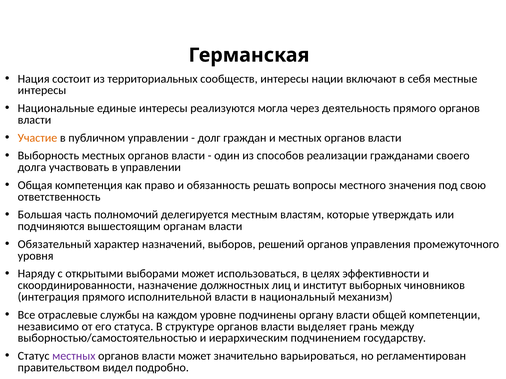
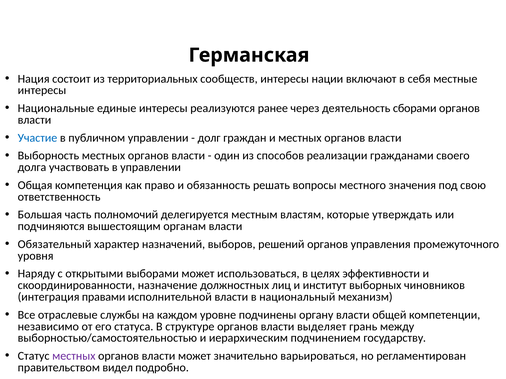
могла: могла -> ранее
деятельность прямого: прямого -> сборами
Участие colour: orange -> blue
интеграция прямого: прямого -> правами
